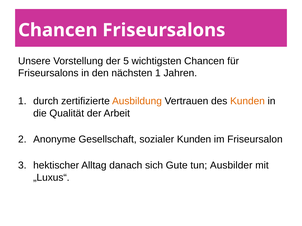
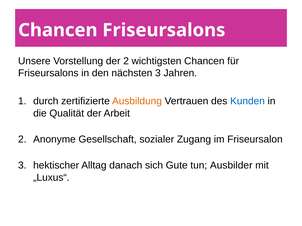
der 5: 5 -> 2
nächsten 1: 1 -> 3
Kunden at (247, 101) colour: orange -> blue
sozialer Kunden: Kunden -> Zugang
